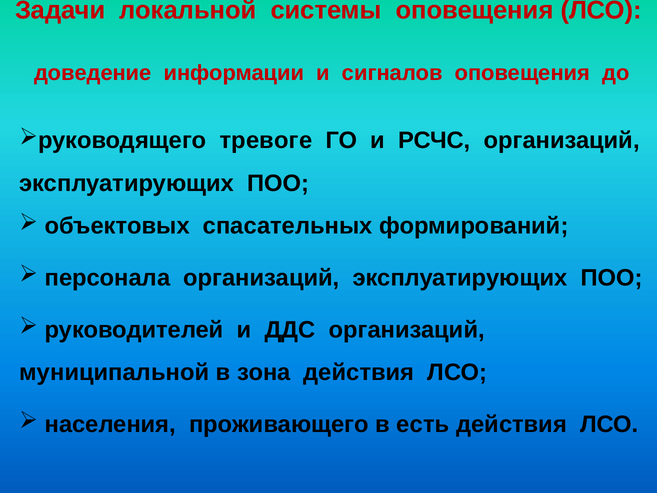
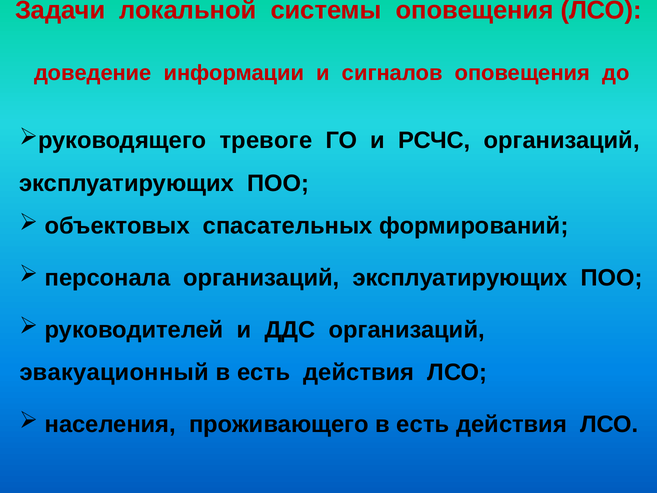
муниципальной: муниципальной -> эвакуационный
зона at (264, 372): зона -> есть
